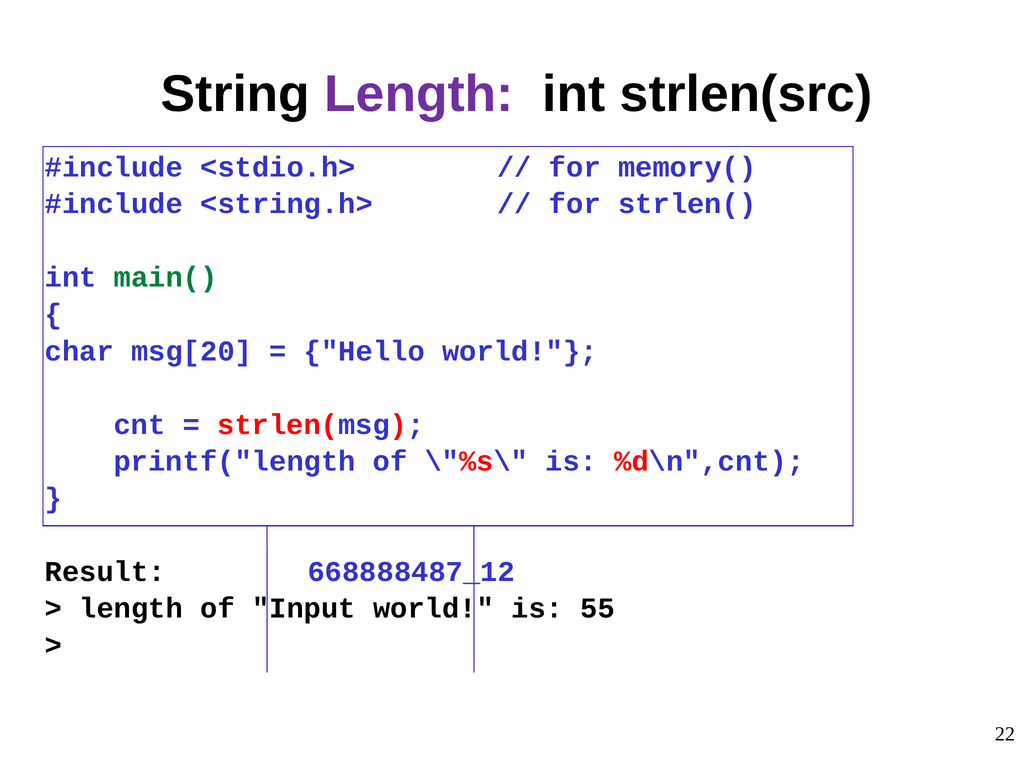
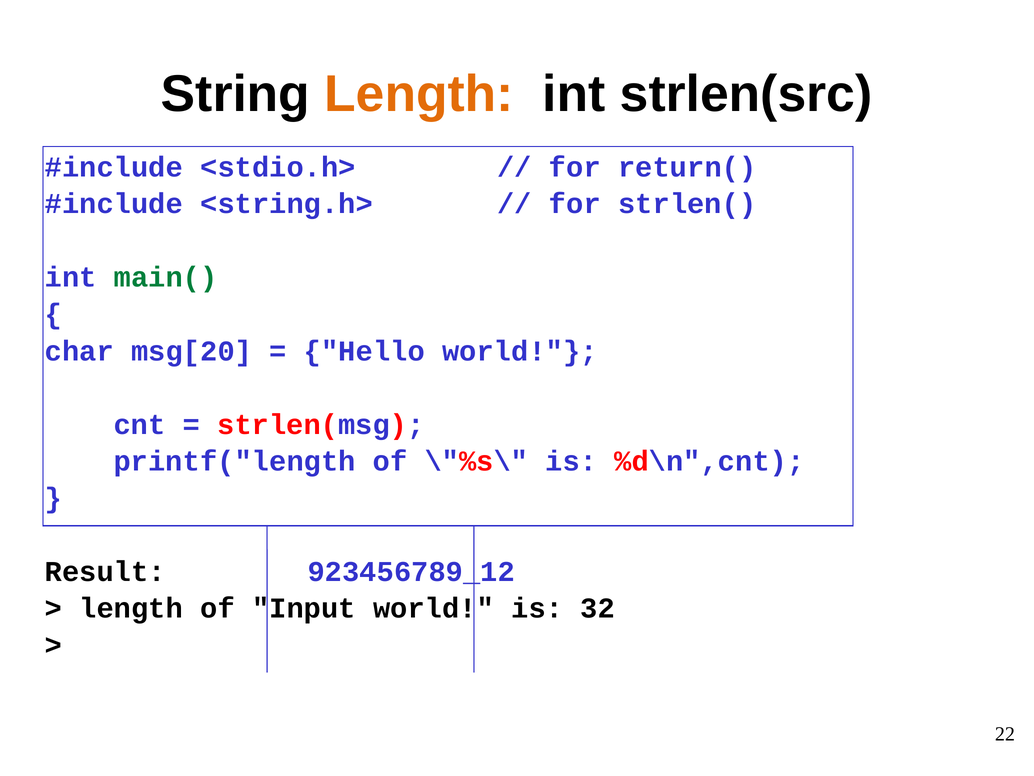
Length at (419, 94) colour: purple -> orange
memory(: memory( -> return(
668888487_12: 668888487_12 -> 923456789_12
55: 55 -> 32
